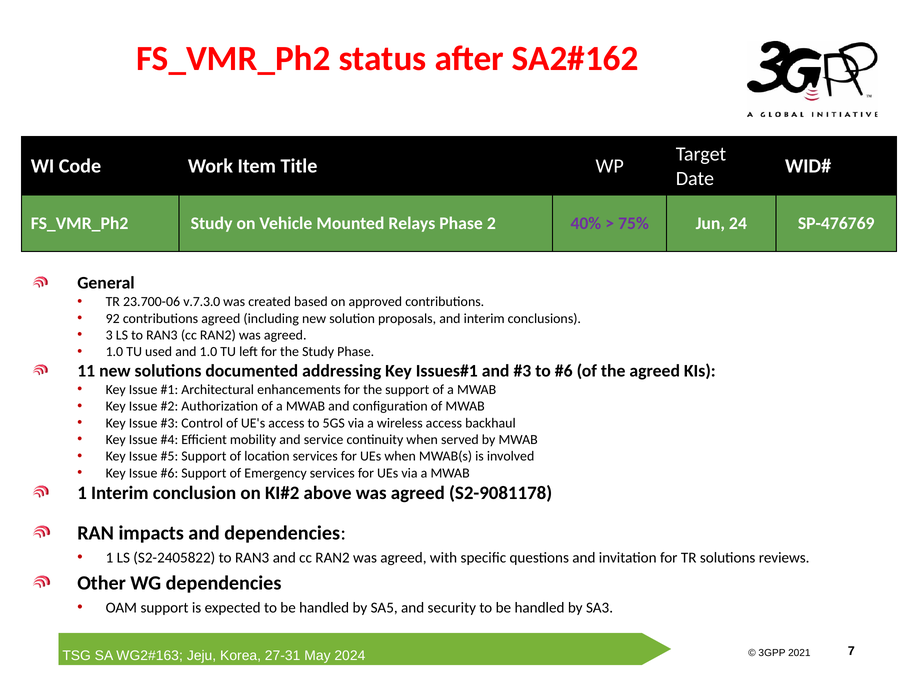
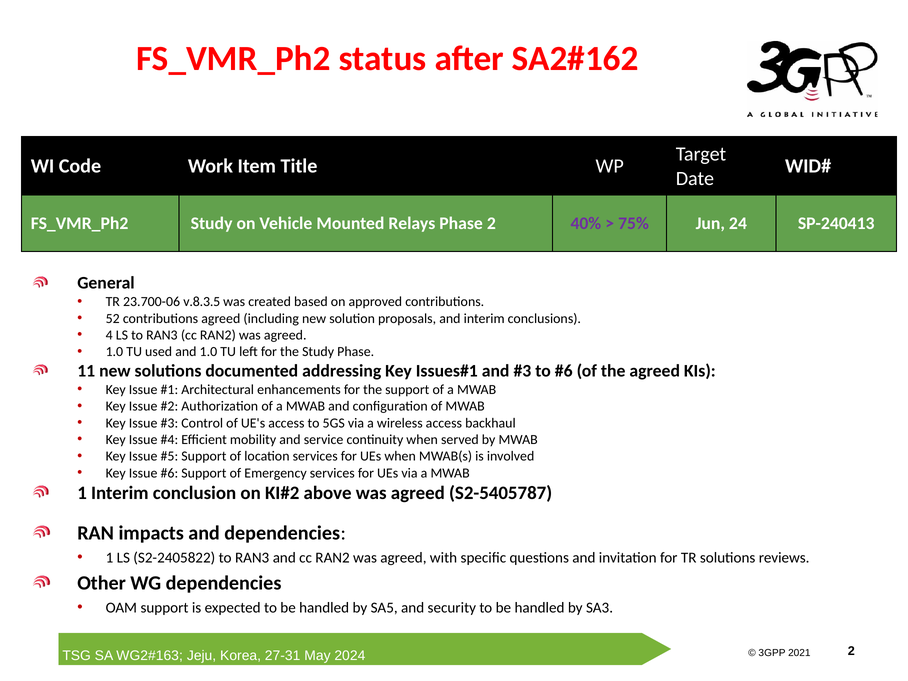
SP-476769: SP-476769 -> SP-240413
v.7.3.0: v.7.3.0 -> v.8.3.5
92: 92 -> 52
3: 3 -> 4
S2-9081178: S2-9081178 -> S2-5405787
7 at (851, 651): 7 -> 2
